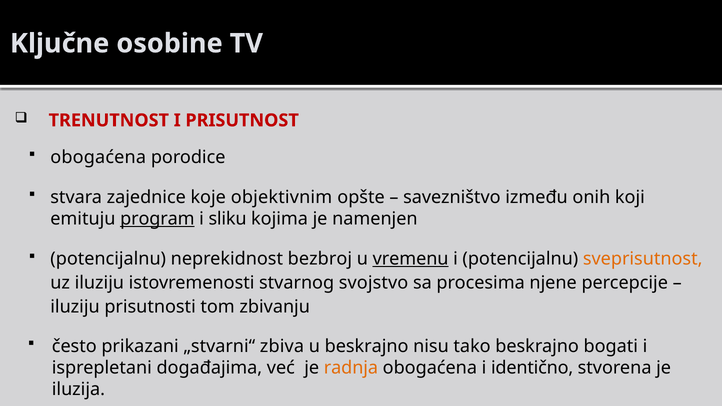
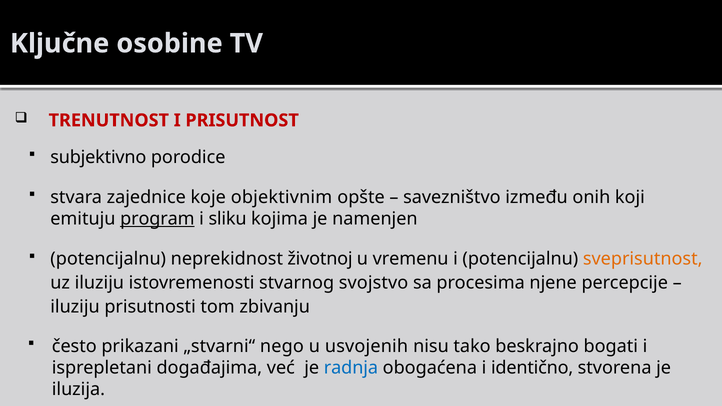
obogaćena at (98, 157): obogaćena -> subjektivno
bezbroj: bezbroj -> životnoj
vremenu underline: present -> none
zbiva: zbiva -> nego
u beskrajno: beskrajno -> usvojenih
radnja colour: orange -> blue
